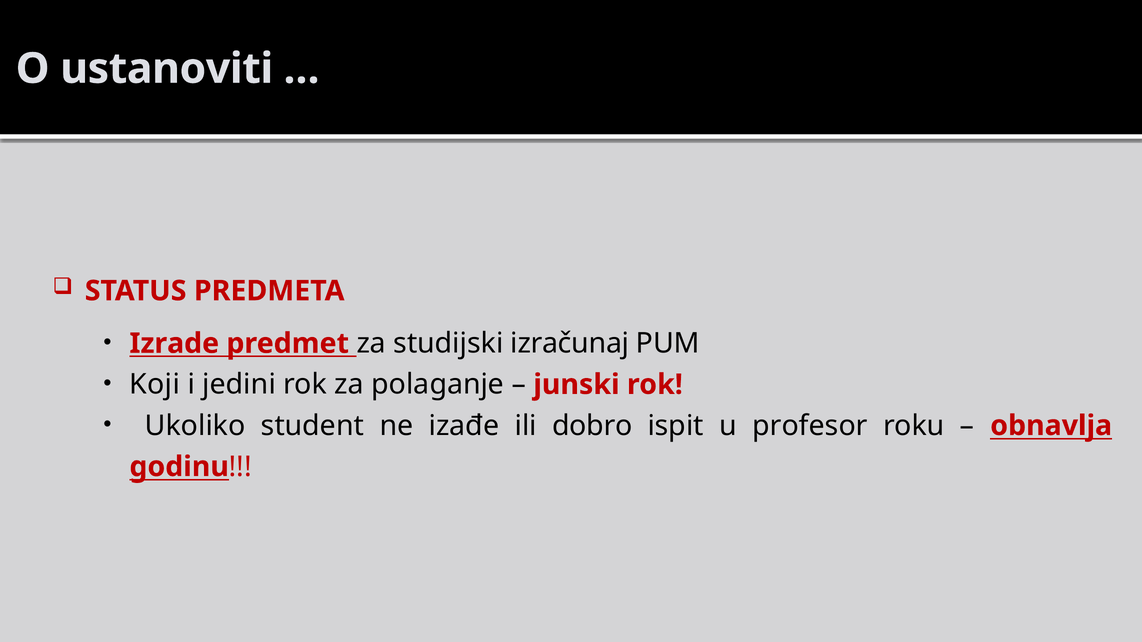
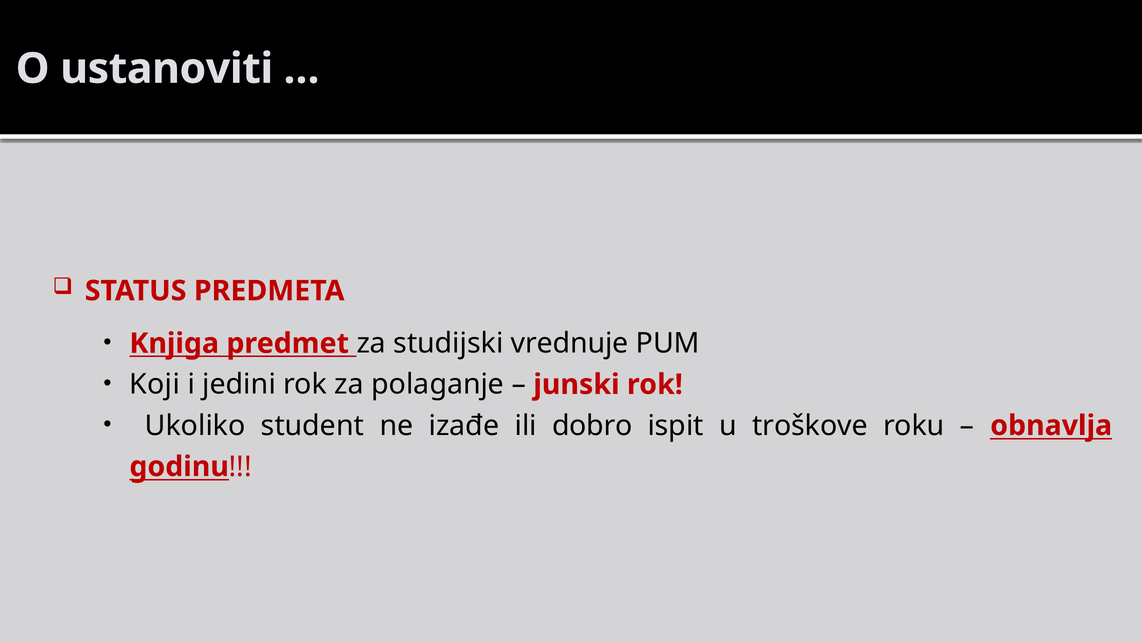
Izrade: Izrade -> Knjiga
izračunaj: izračunaj -> vrednuje
profesor: profesor -> troškove
